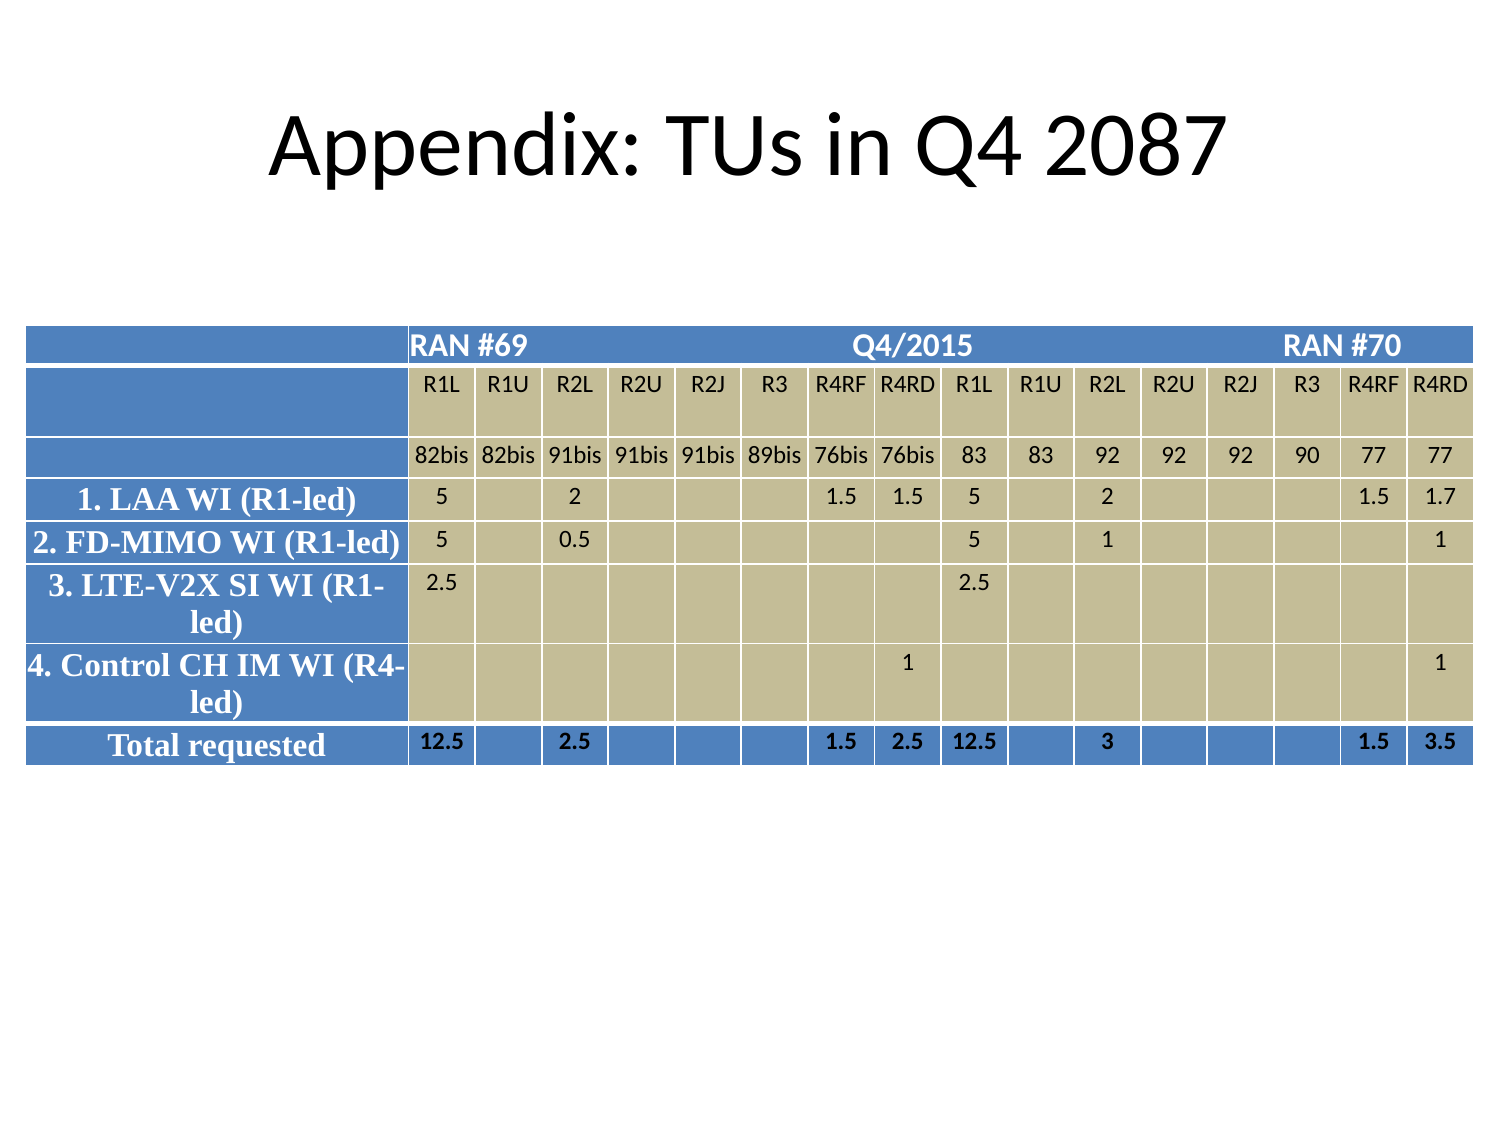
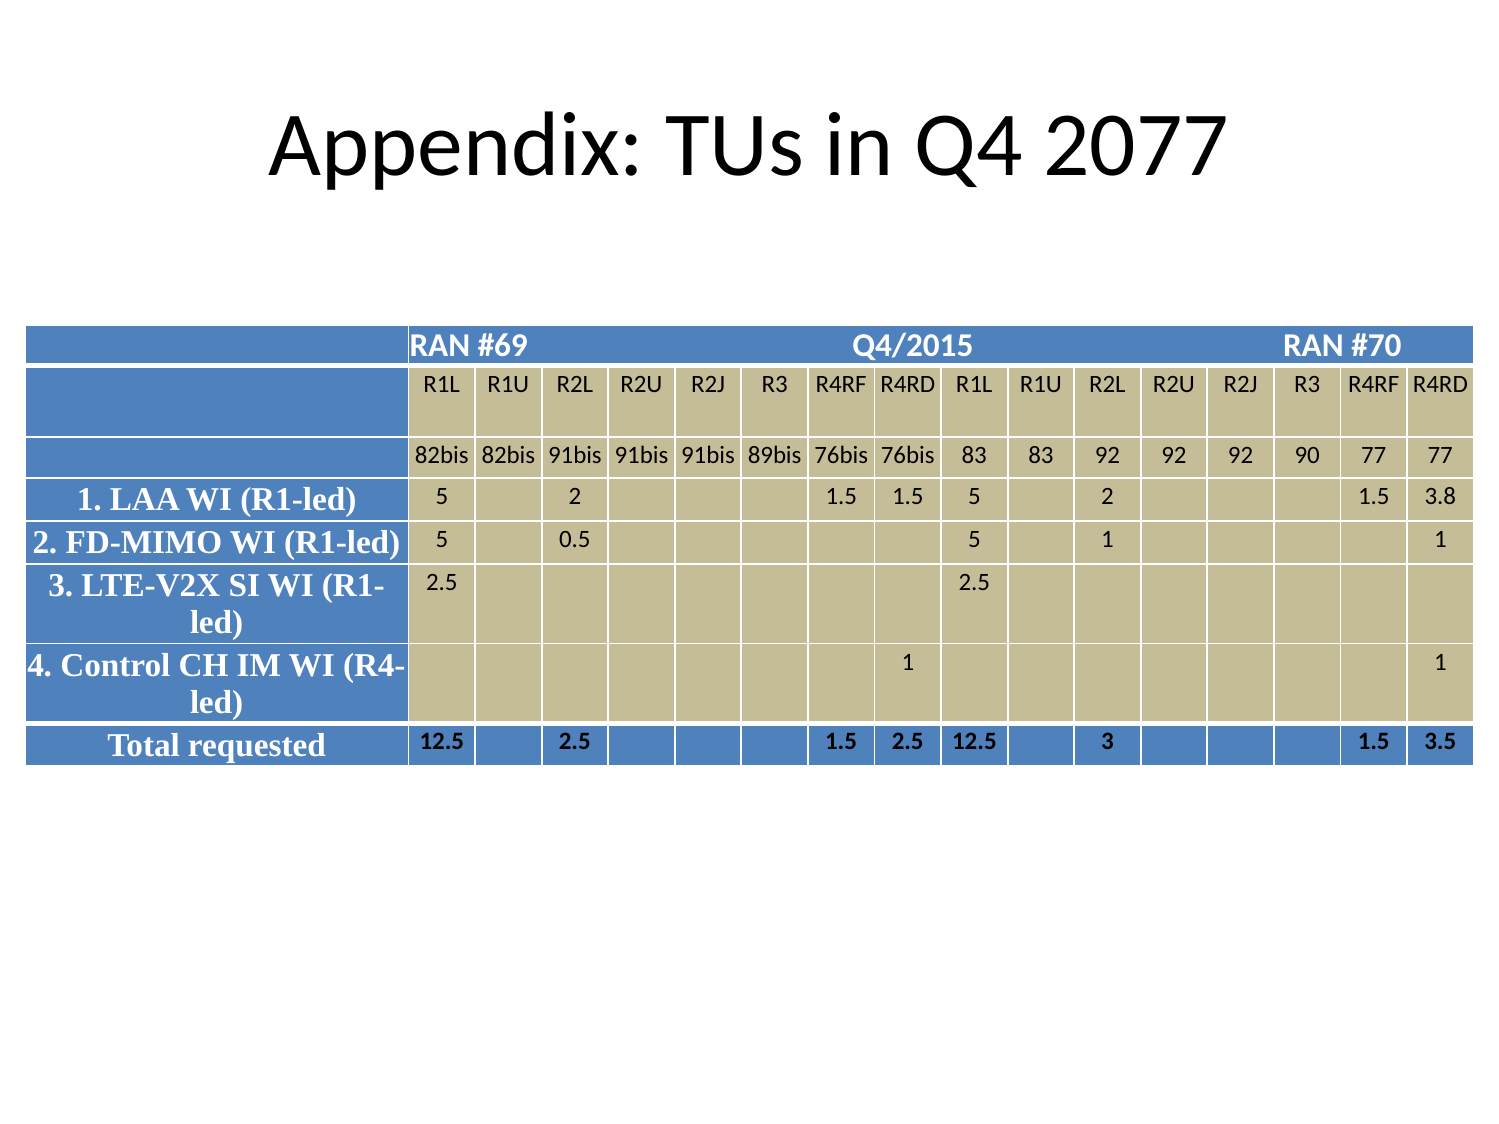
2087: 2087 -> 2077
1.7: 1.7 -> 3.8
